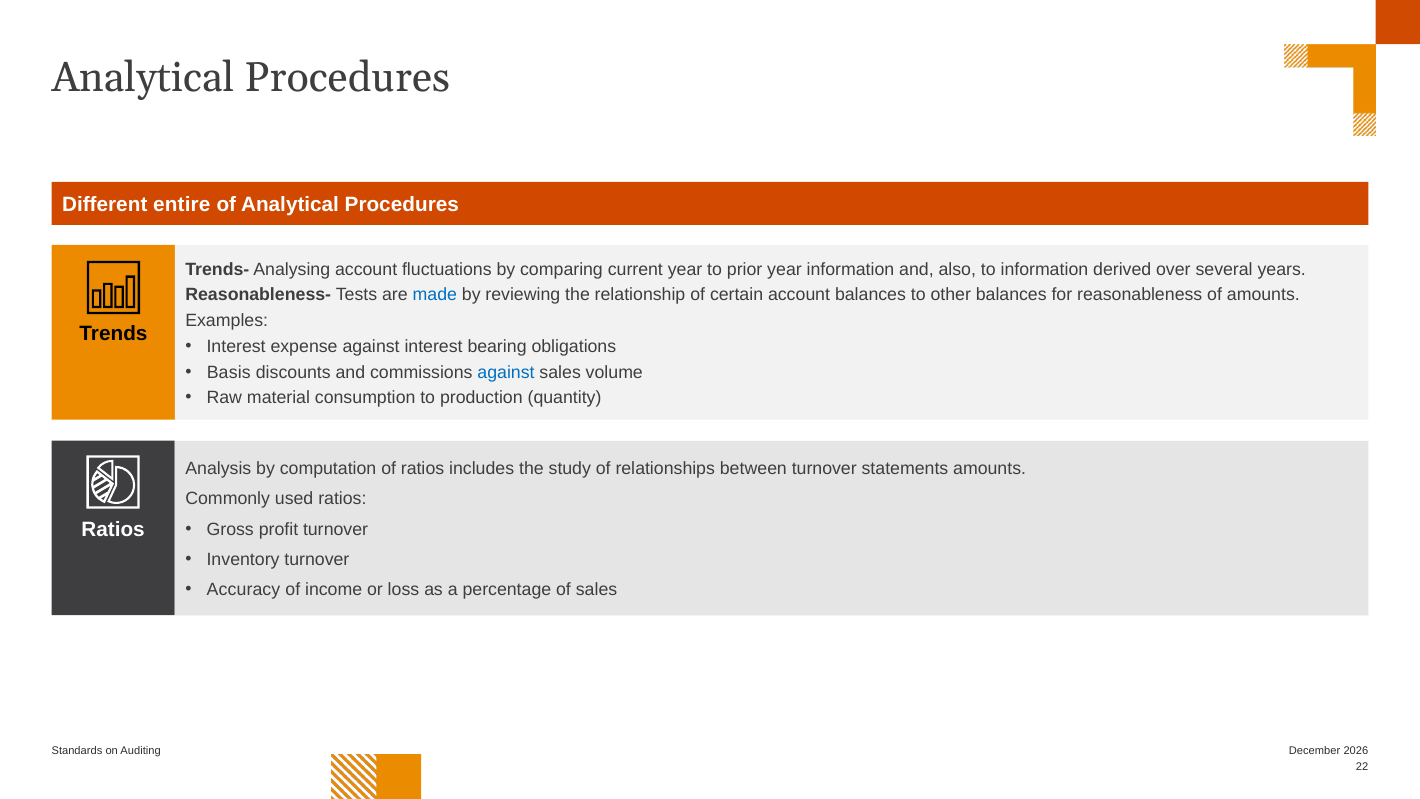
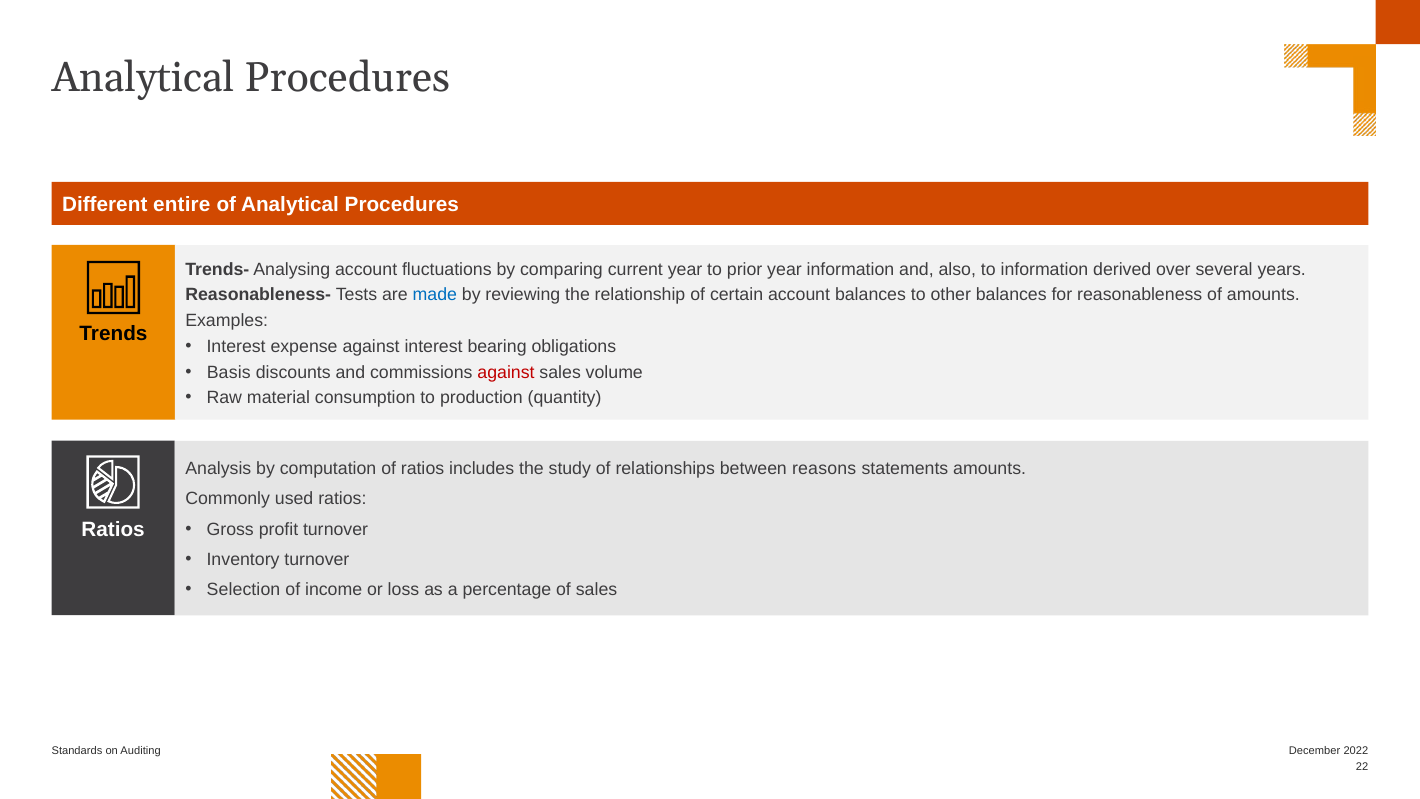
against at (506, 372) colour: blue -> red
between turnover: turnover -> reasons
Accuracy: Accuracy -> Selection
2026: 2026 -> 2022
